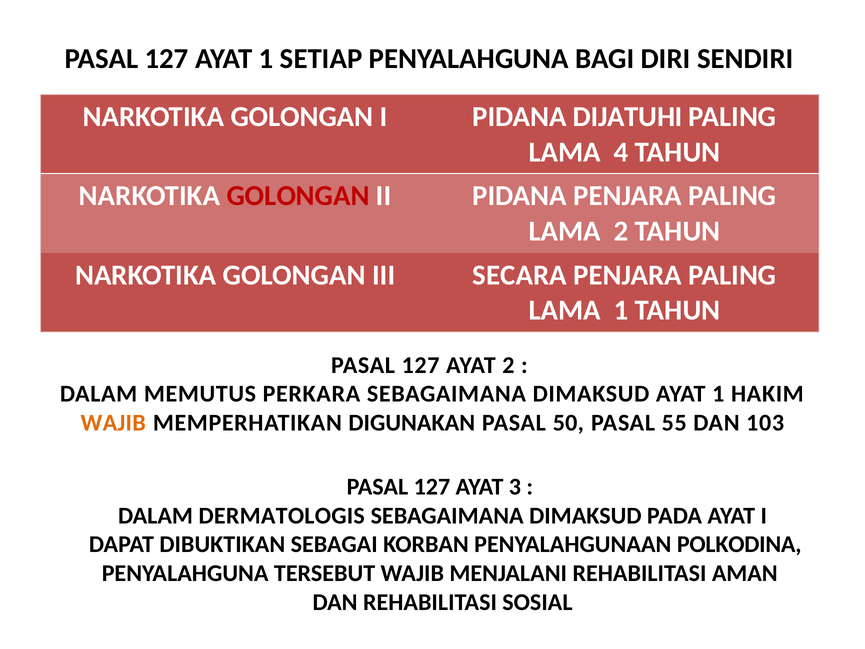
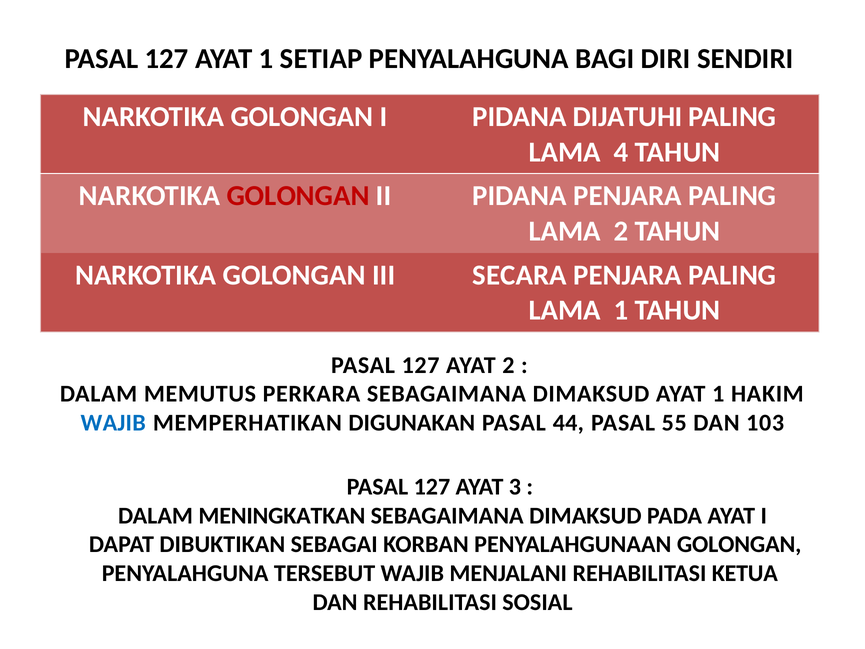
WAJIB at (113, 423) colour: orange -> blue
50: 50 -> 44
DERMATOLOGIS: DERMATOLOGIS -> MENINGKATKAN
PENYALAHGUNAAN POLKODINA: POLKODINA -> GOLONGAN
AMAN: AMAN -> KETUA
